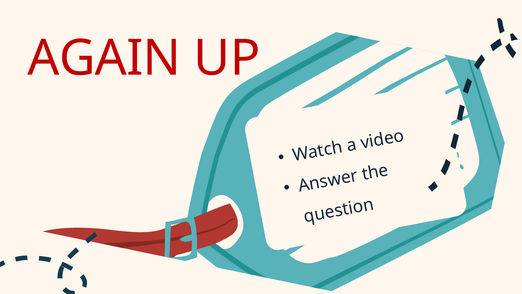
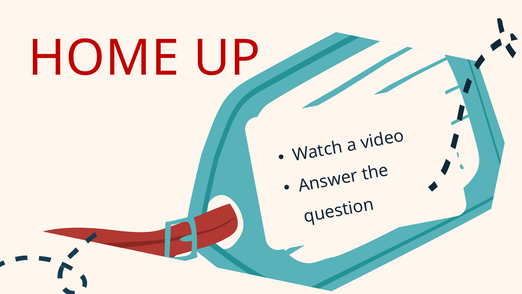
AGAIN: AGAIN -> HOME
